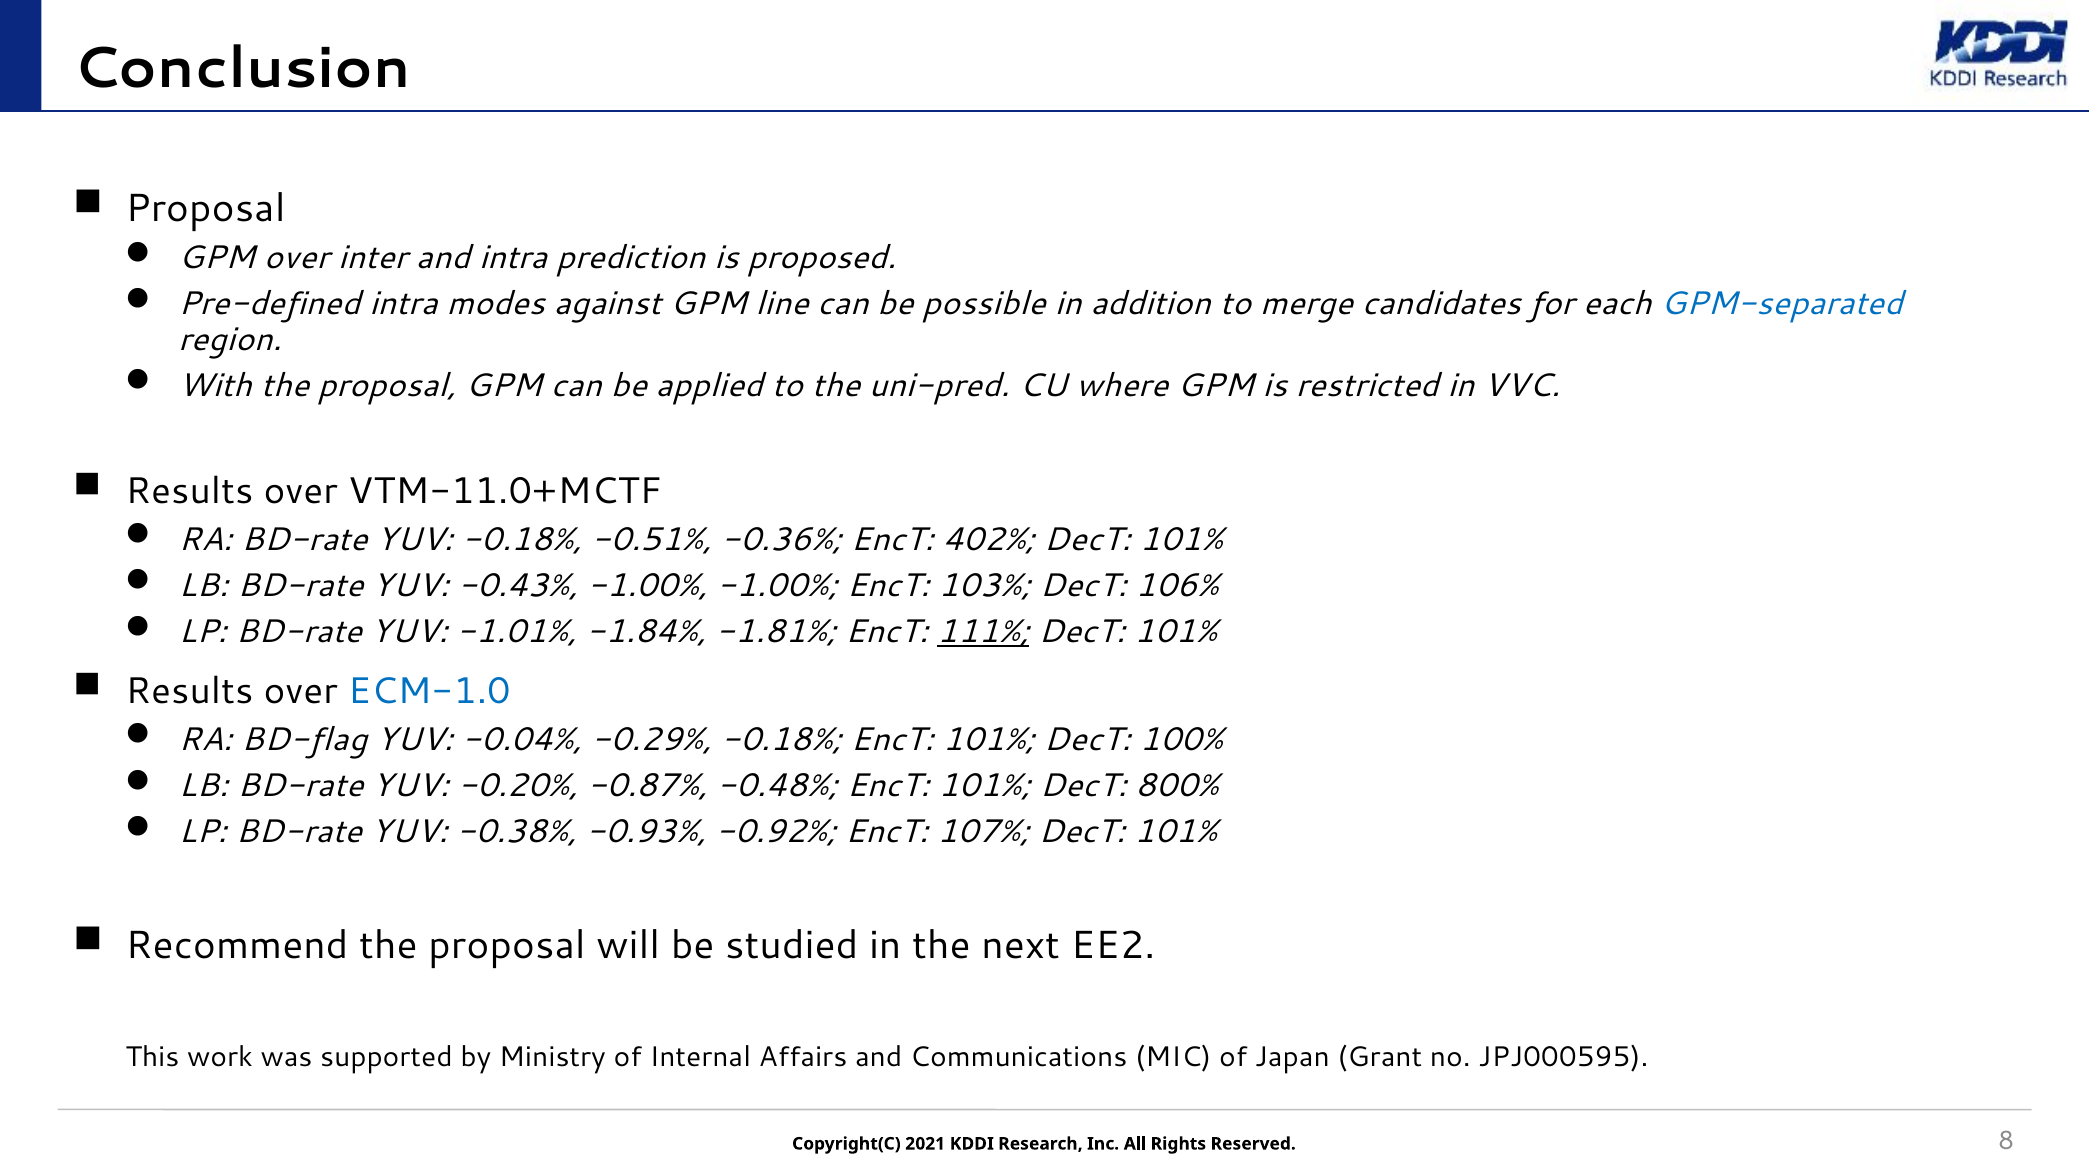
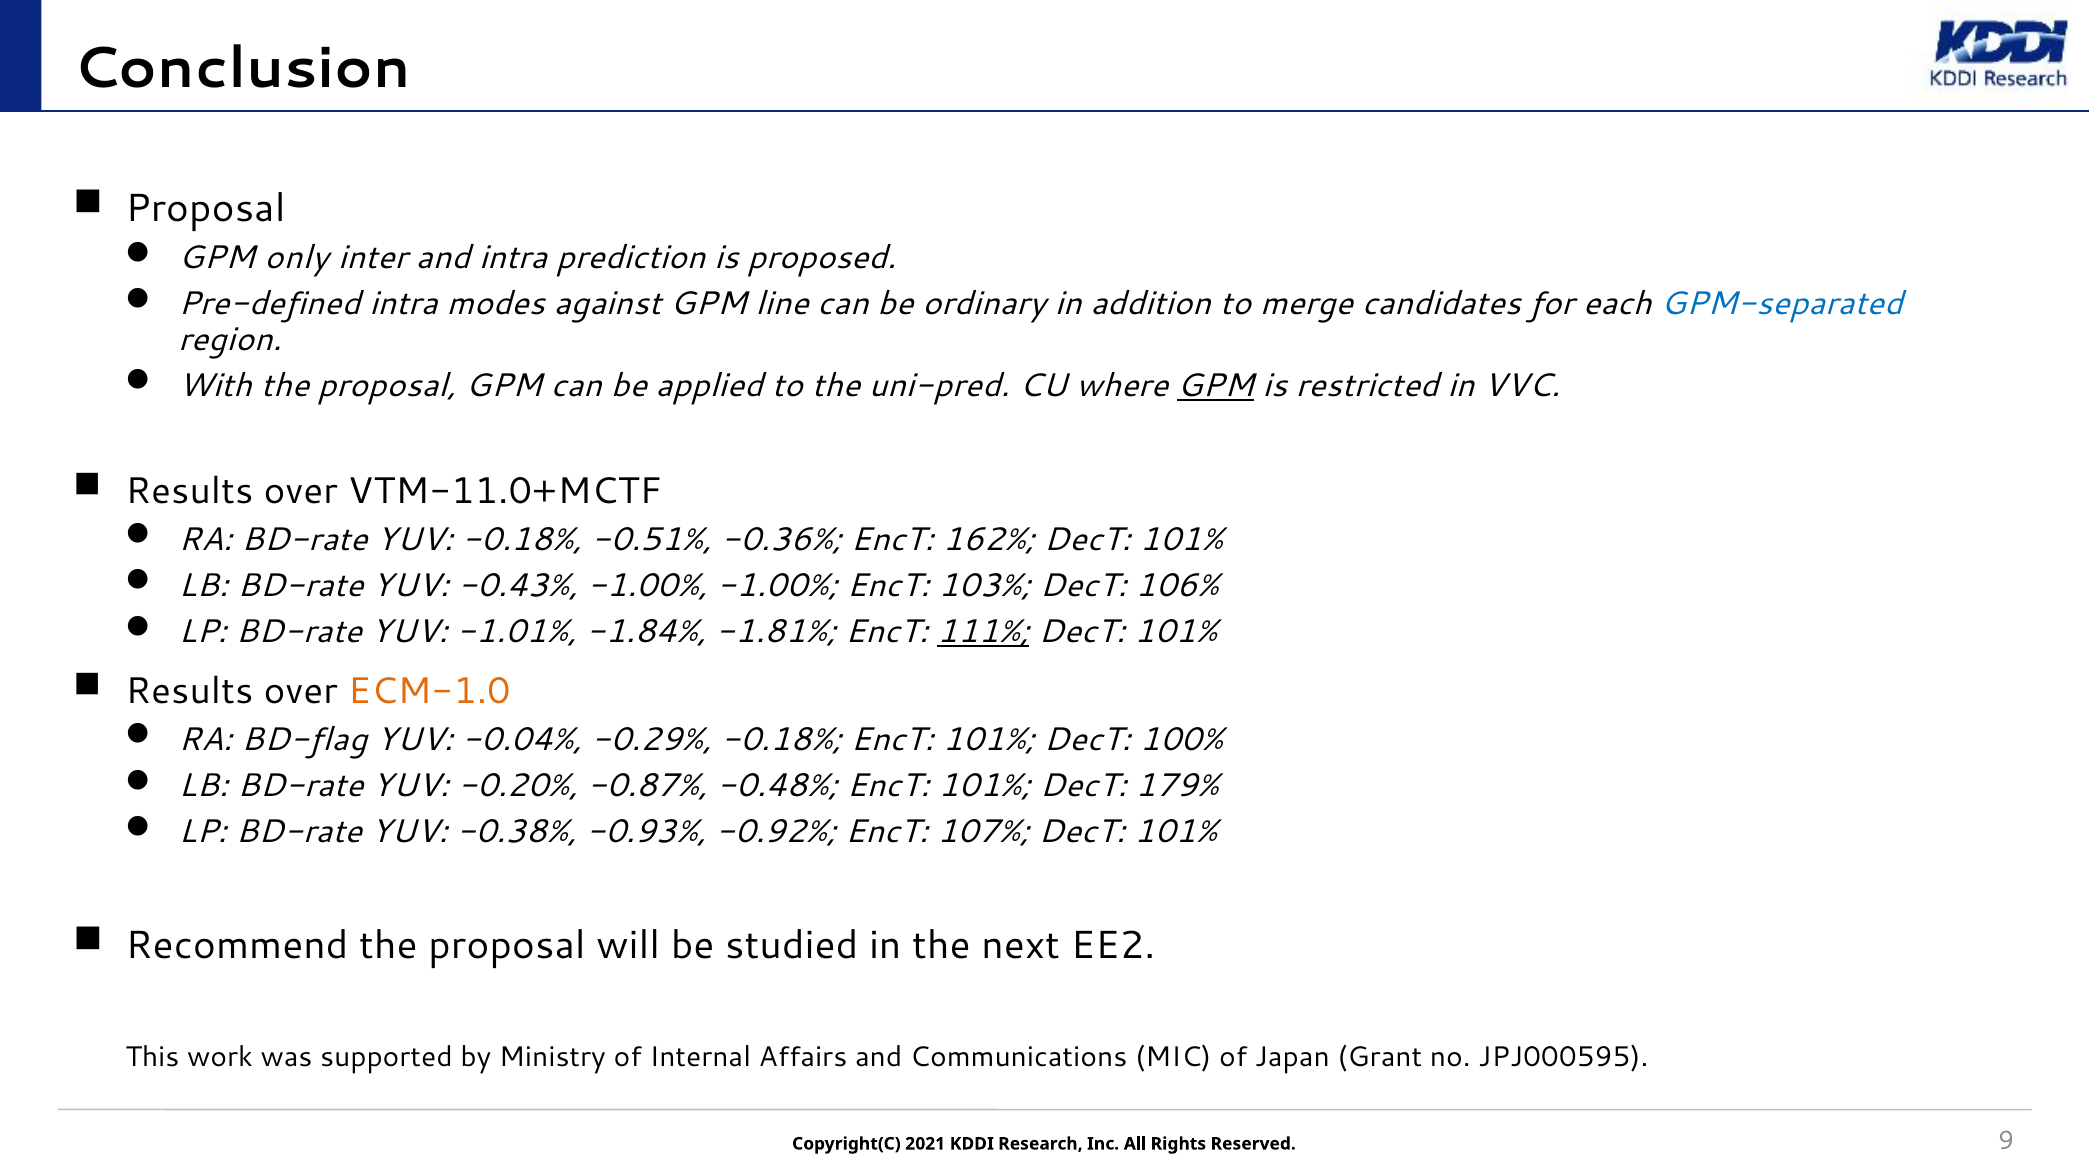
GPM over: over -> only
possible: possible -> ordinary
GPM at (1215, 386) underline: none -> present
402%: 402% -> 162%
ECM-1.0 colour: blue -> orange
800%: 800% -> 179%
8: 8 -> 9
